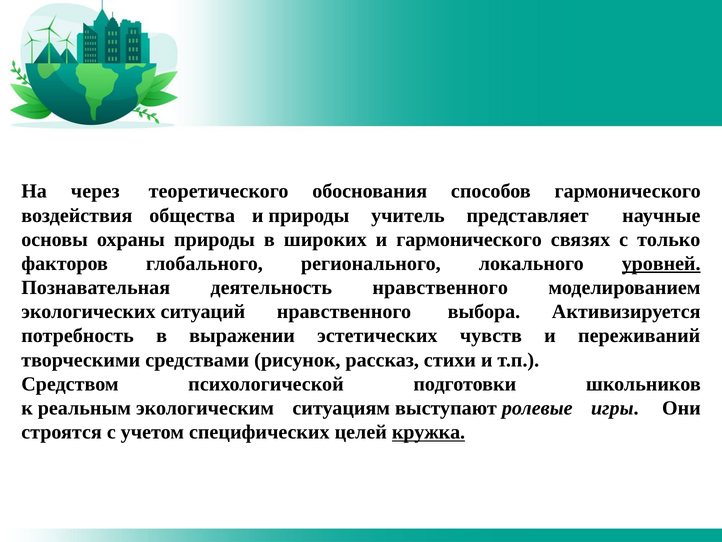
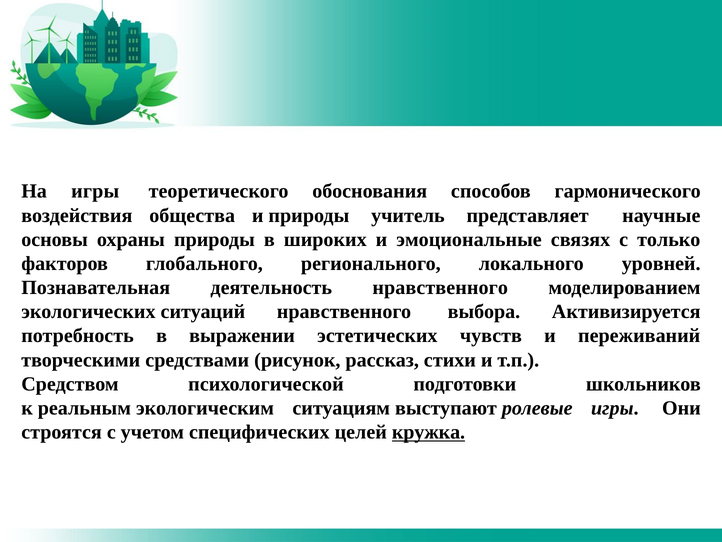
На через: через -> игры
и гармонического: гармонического -> эмоциональные
уровней underline: present -> none
